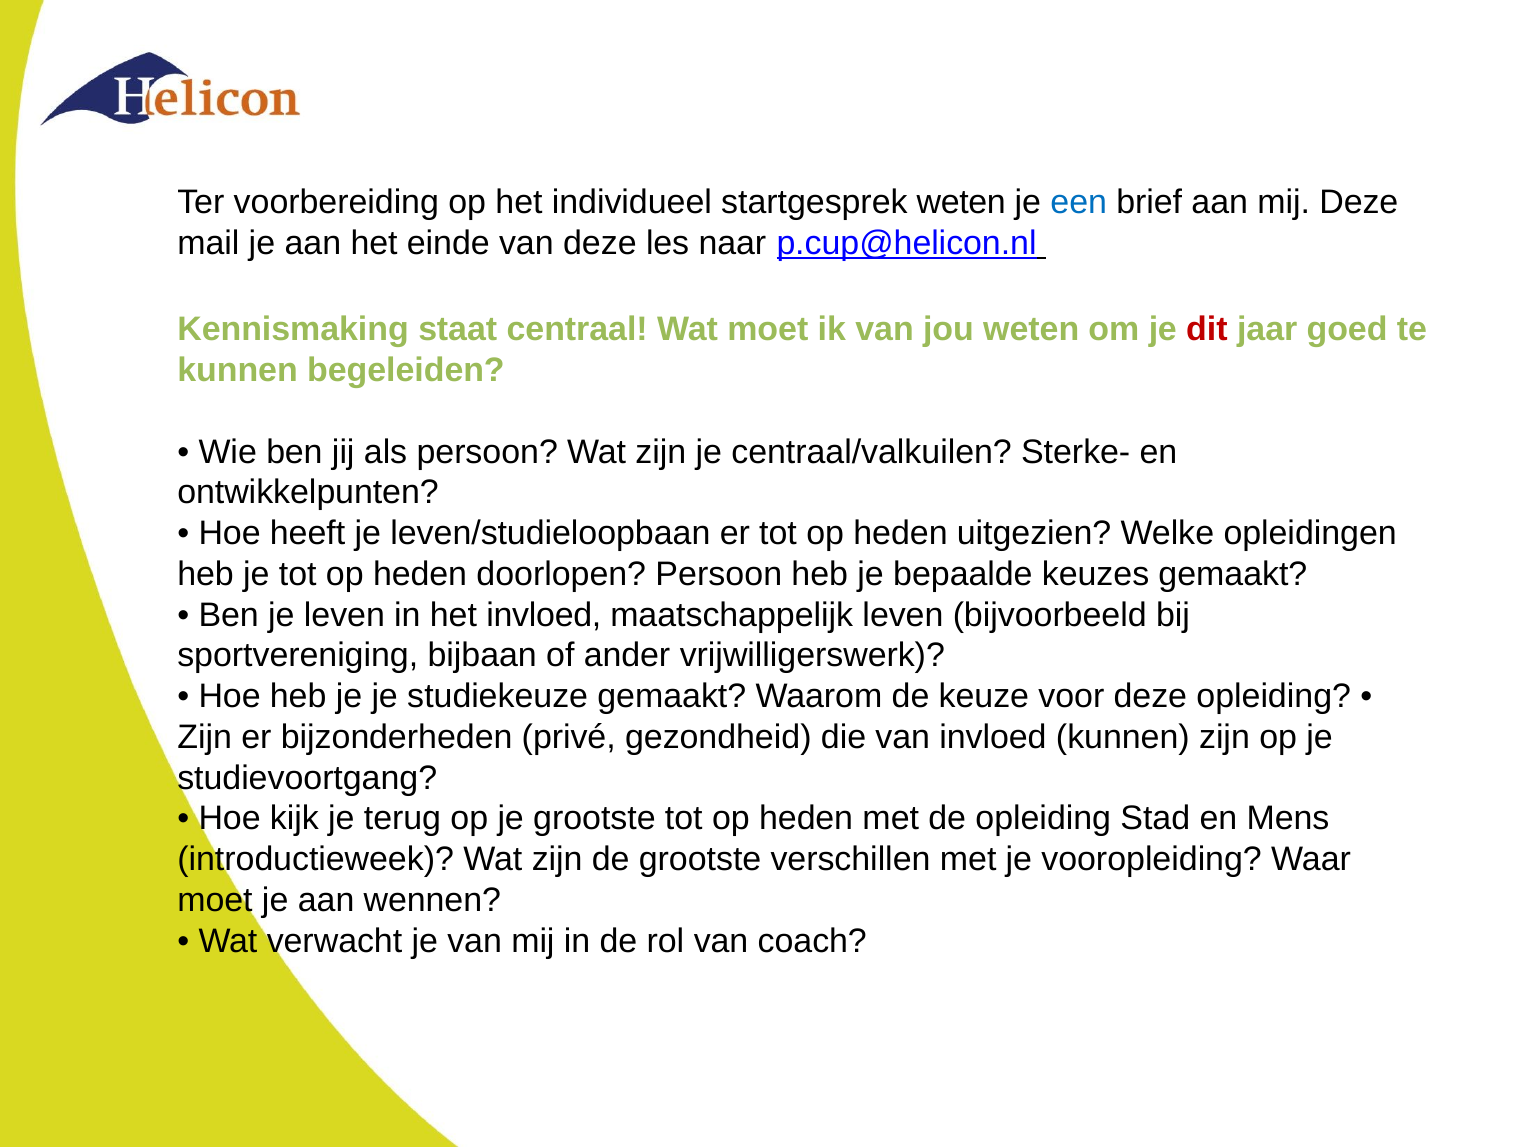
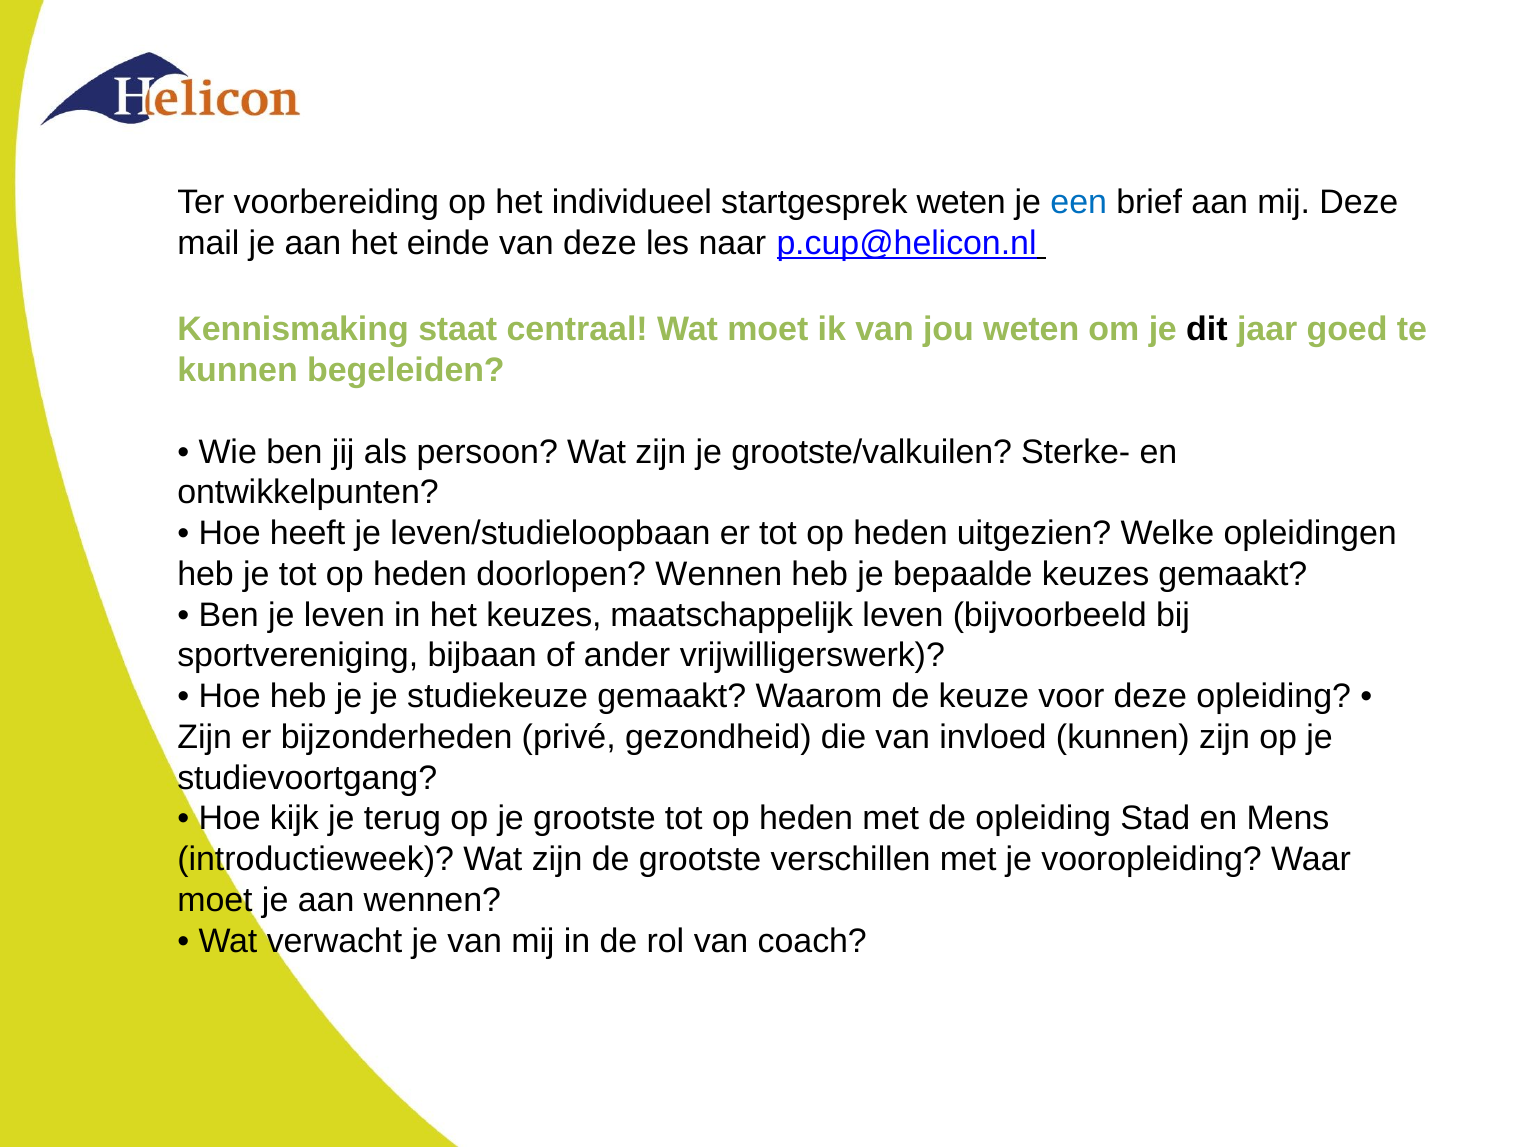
dit colour: red -> black
centraal/valkuilen: centraal/valkuilen -> grootste/valkuilen
doorlopen Persoon: Persoon -> Wennen
het invloed: invloed -> keuzes
